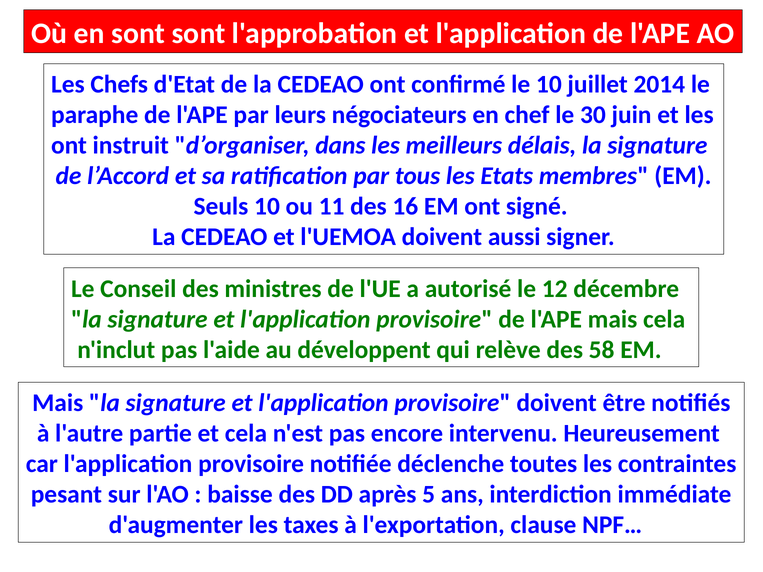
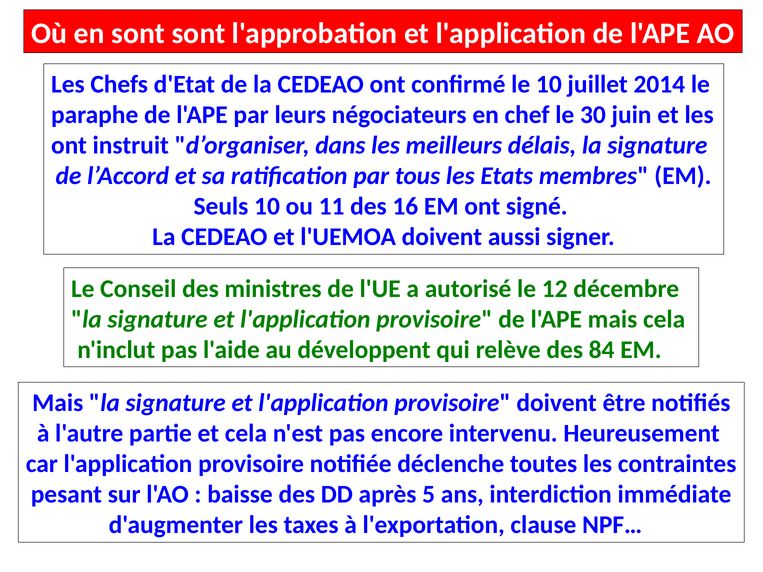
58: 58 -> 84
